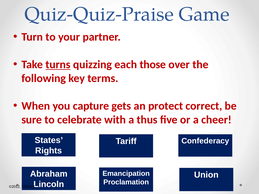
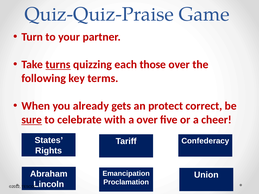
capture: capture -> already
sure underline: none -> present
a thus: thus -> over
